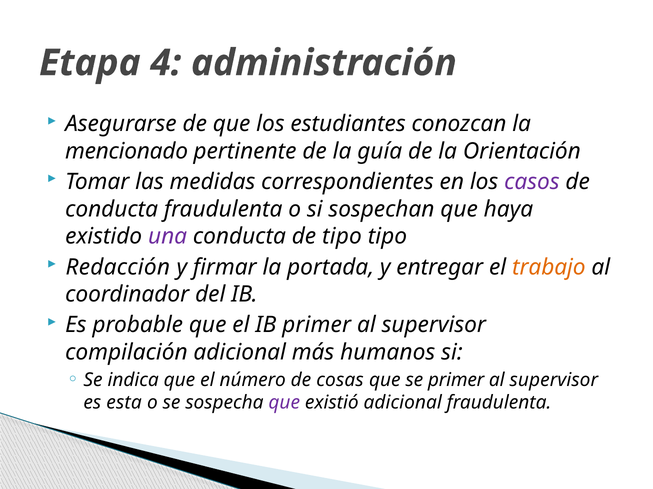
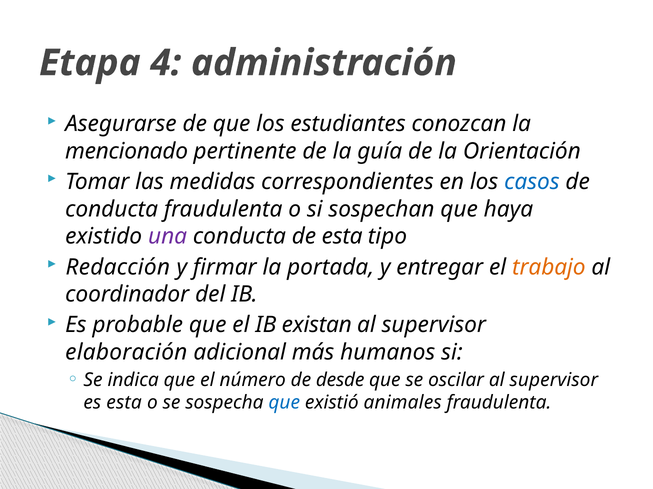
casos colour: purple -> blue
de tipo: tipo -> esta
IB primer: primer -> existan
compilación: compilación -> elaboración
cosas: cosas -> desde
se primer: primer -> oscilar
que at (284, 403) colour: purple -> blue
existió adicional: adicional -> animales
